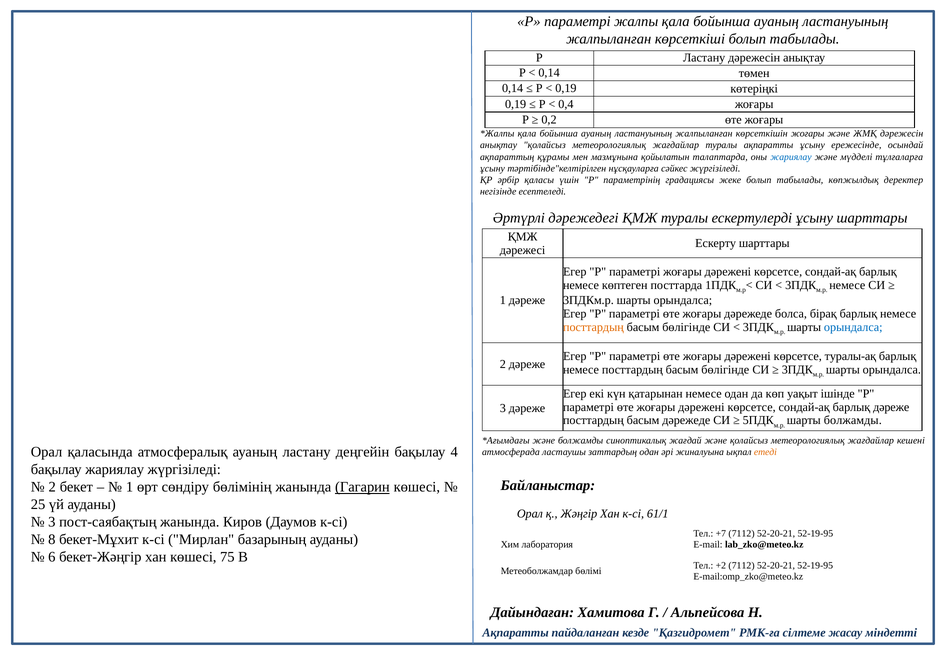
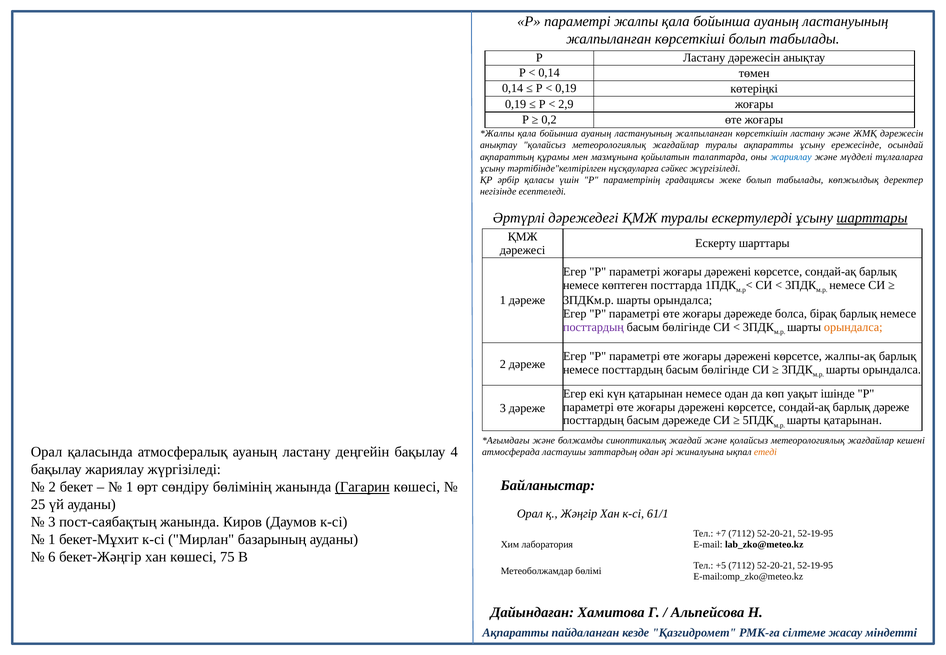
0,4: 0,4 -> 2,9
көрсеткішін жоғары: жоғары -> ластану
шарттары at (872, 218) underline: none -> present
посттардың at (593, 327) colour: orange -> purple
орындалса at (853, 327) colour: blue -> orange
туралы-ақ: туралы-ақ -> жалпы-ақ
шарты болжамды: болжамды -> қатарынан
8 at (52, 539): 8 -> 1
+2: +2 -> +5
